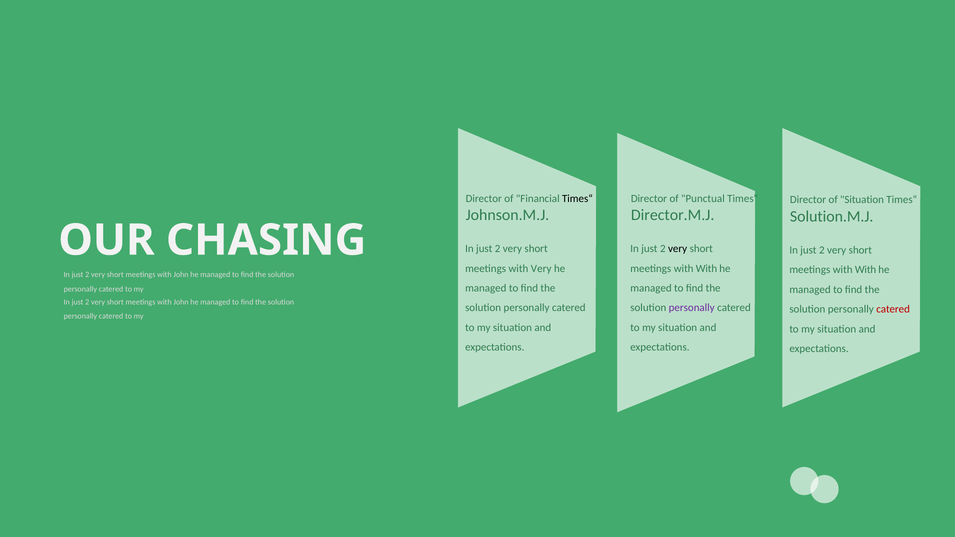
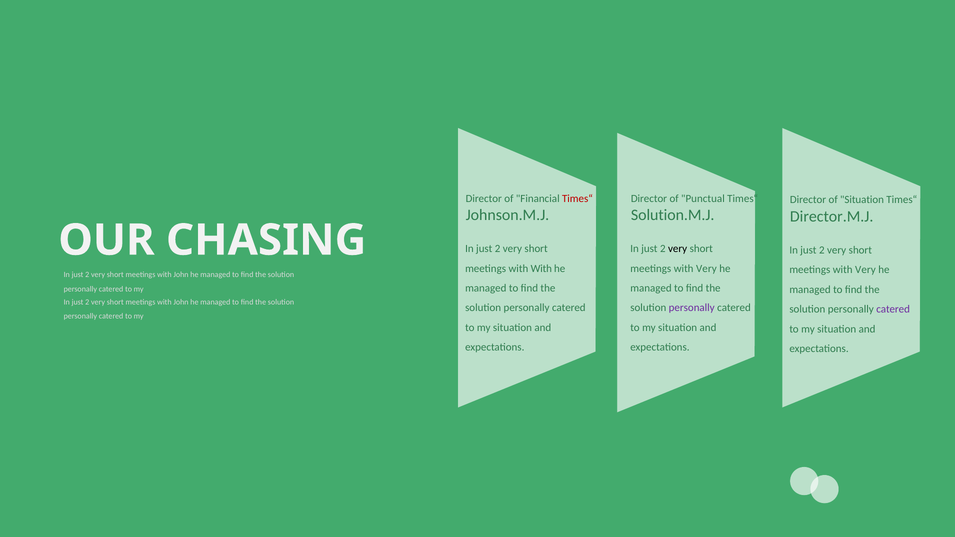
Times“ at (577, 199) colour: black -> red
Director.M.J: Director.M.J -> Solution.M.J
Solution.M.J: Solution.M.J -> Director.M.J
with Very: Very -> With
With at (706, 269): With -> Very
With at (866, 270): With -> Very
catered at (893, 309) colour: red -> purple
